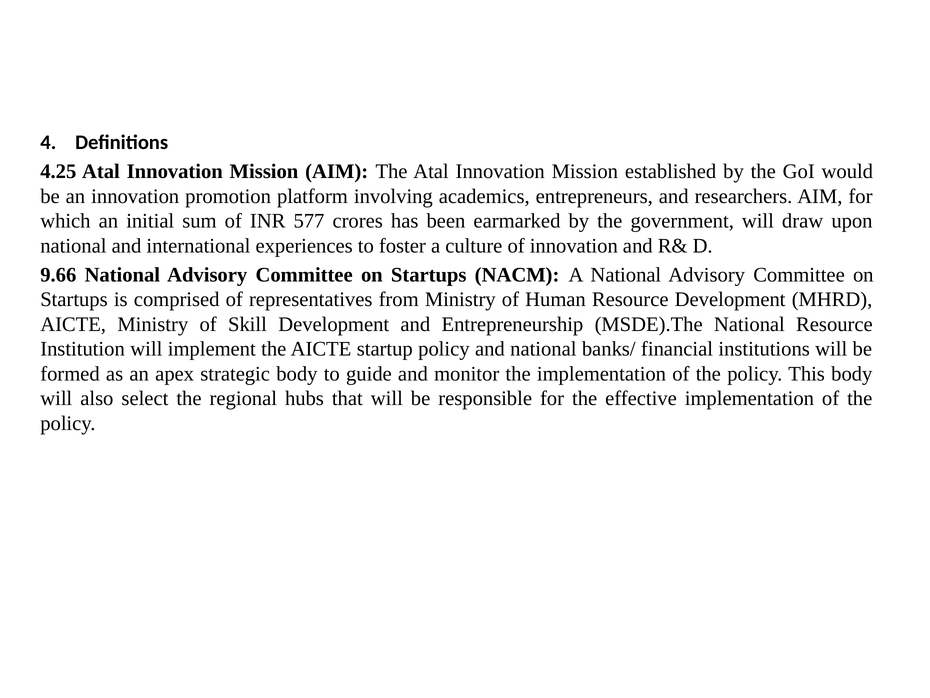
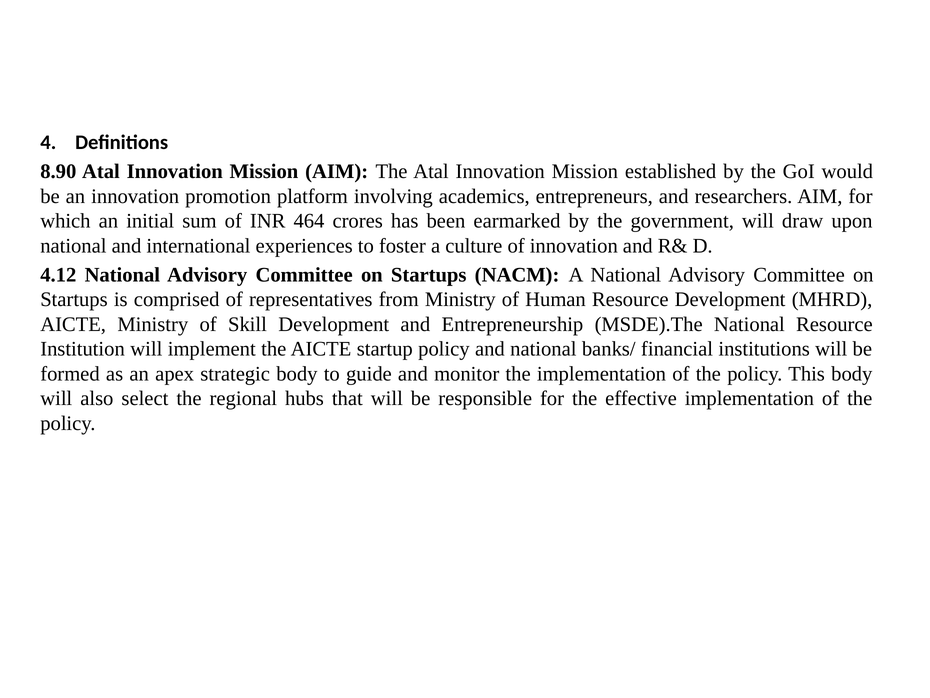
4.25: 4.25 -> 8.90
577: 577 -> 464
9.66: 9.66 -> 4.12
